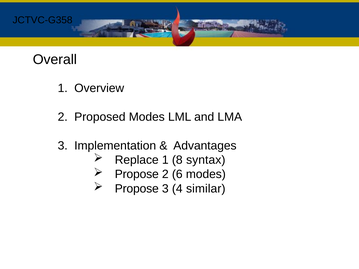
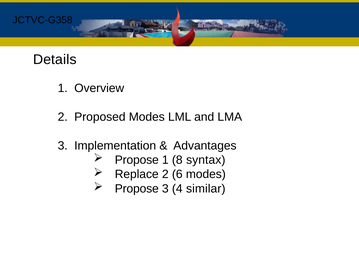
Overall: Overall -> Details
Replace at (137, 160): Replace -> Propose
Propose at (137, 174): Propose -> Replace
